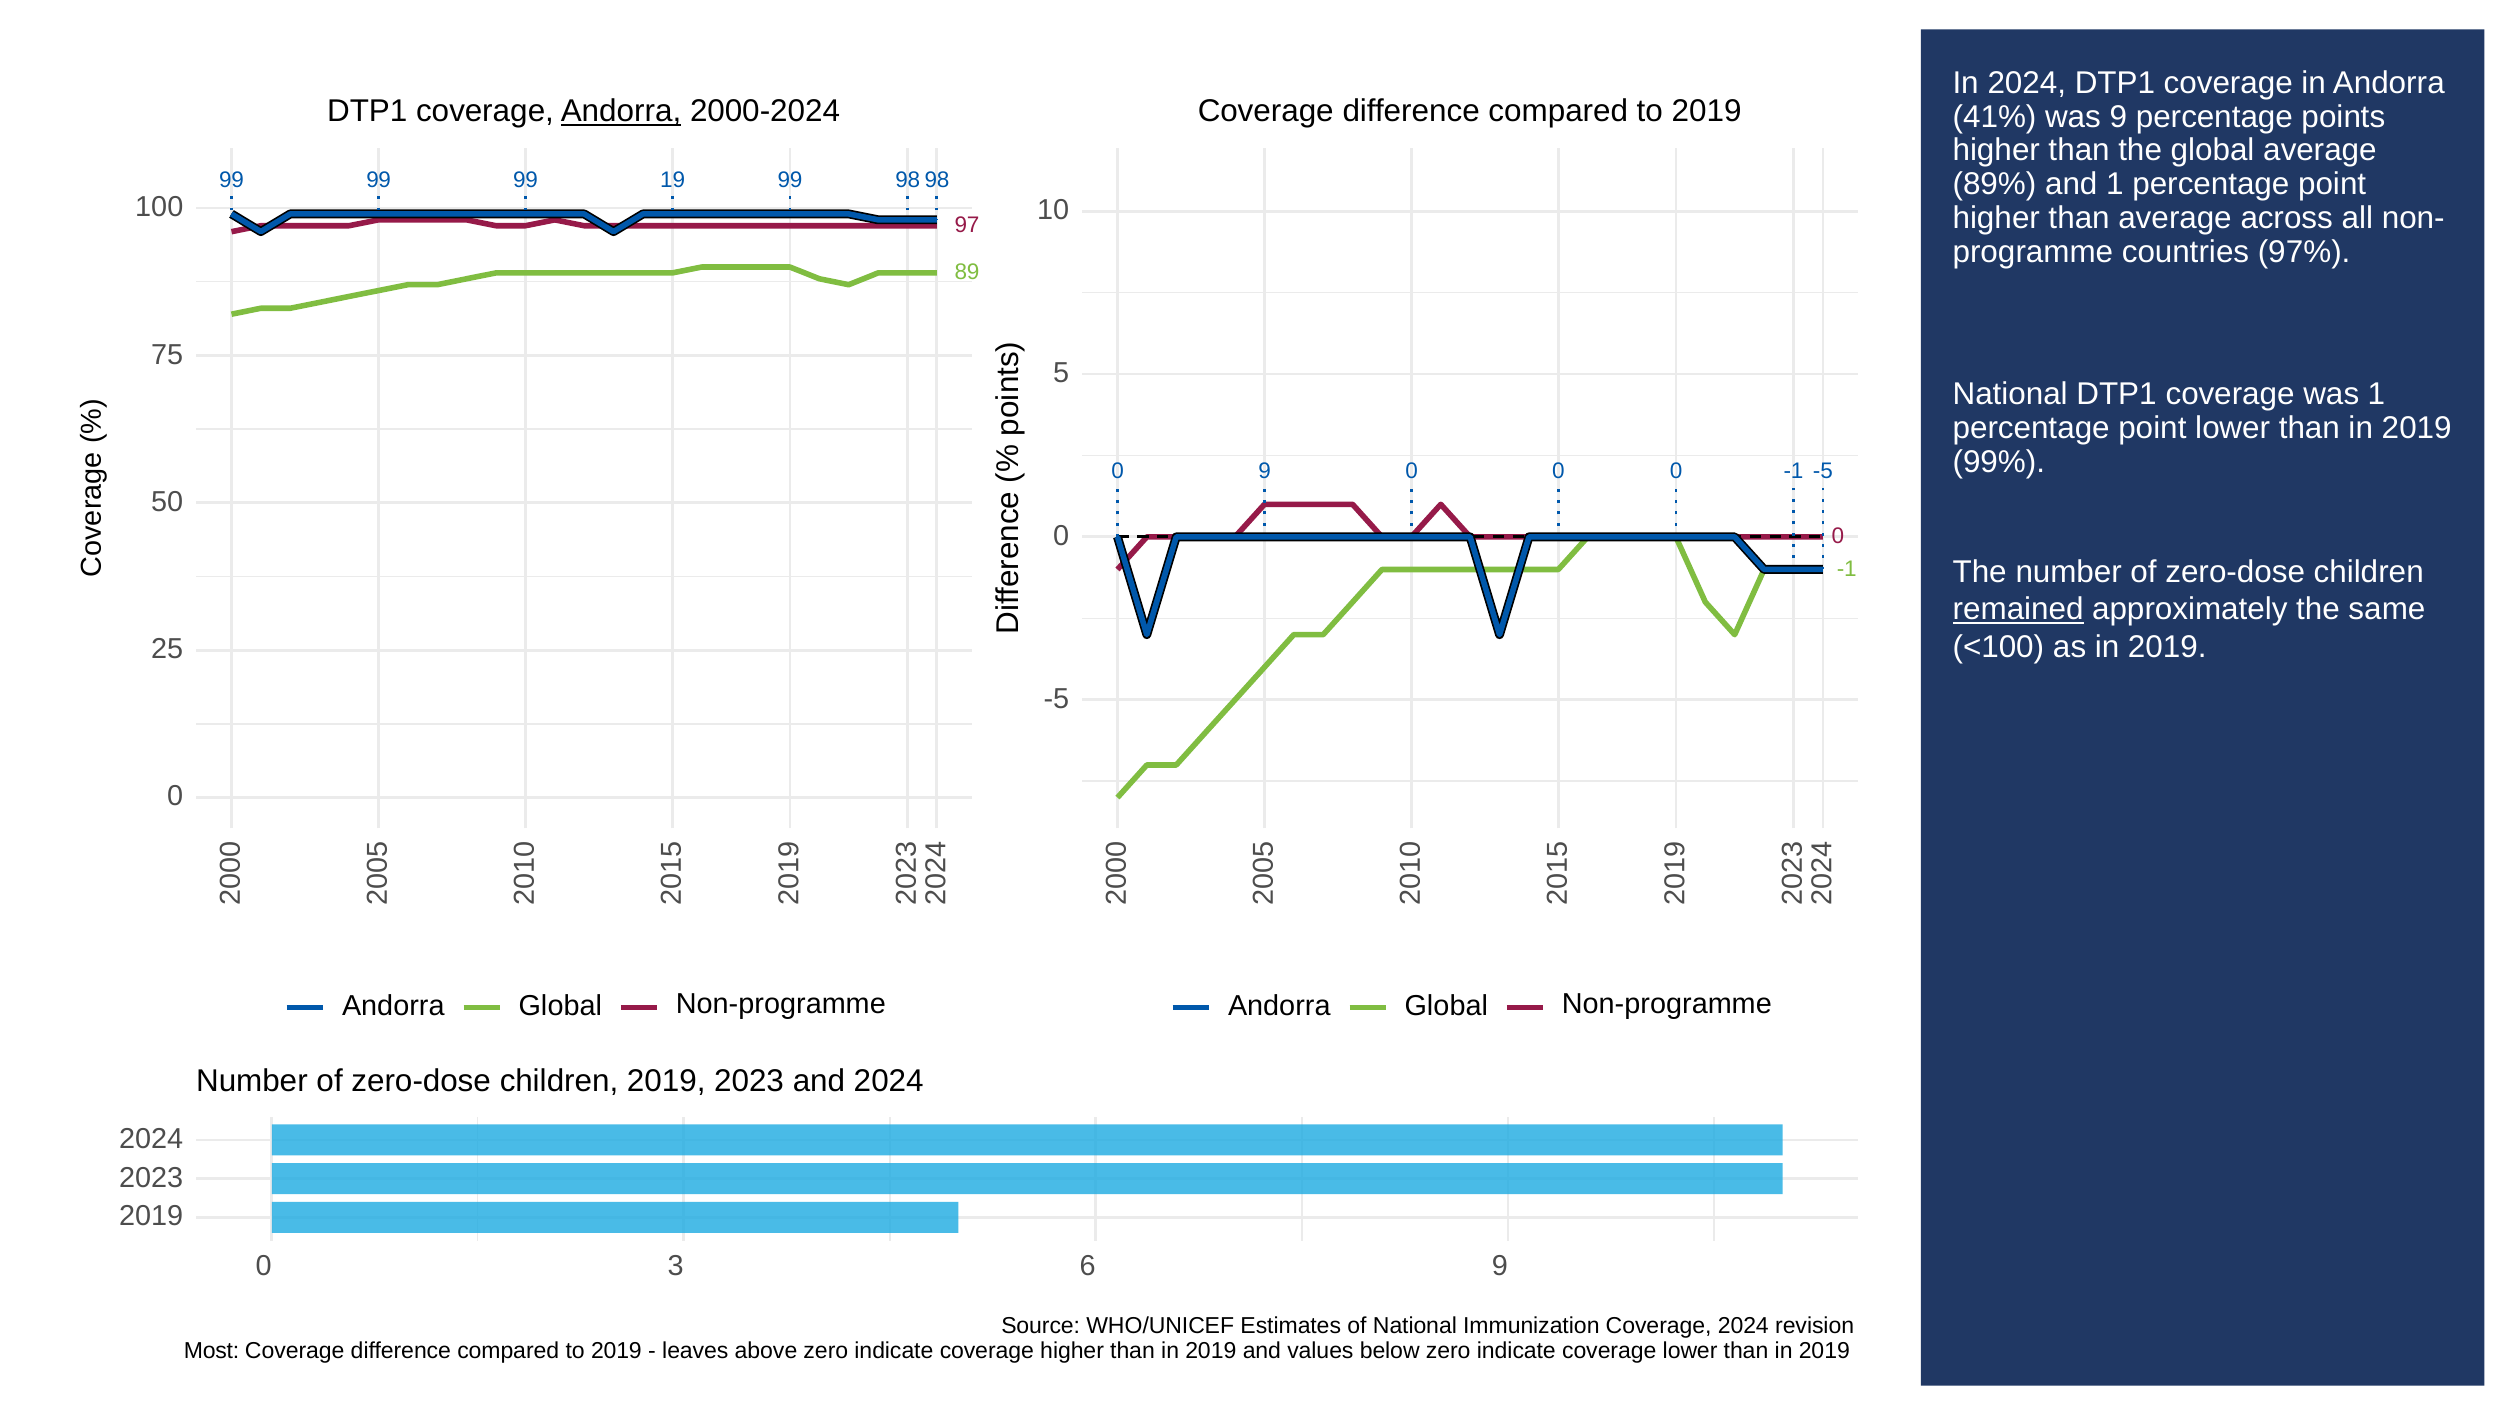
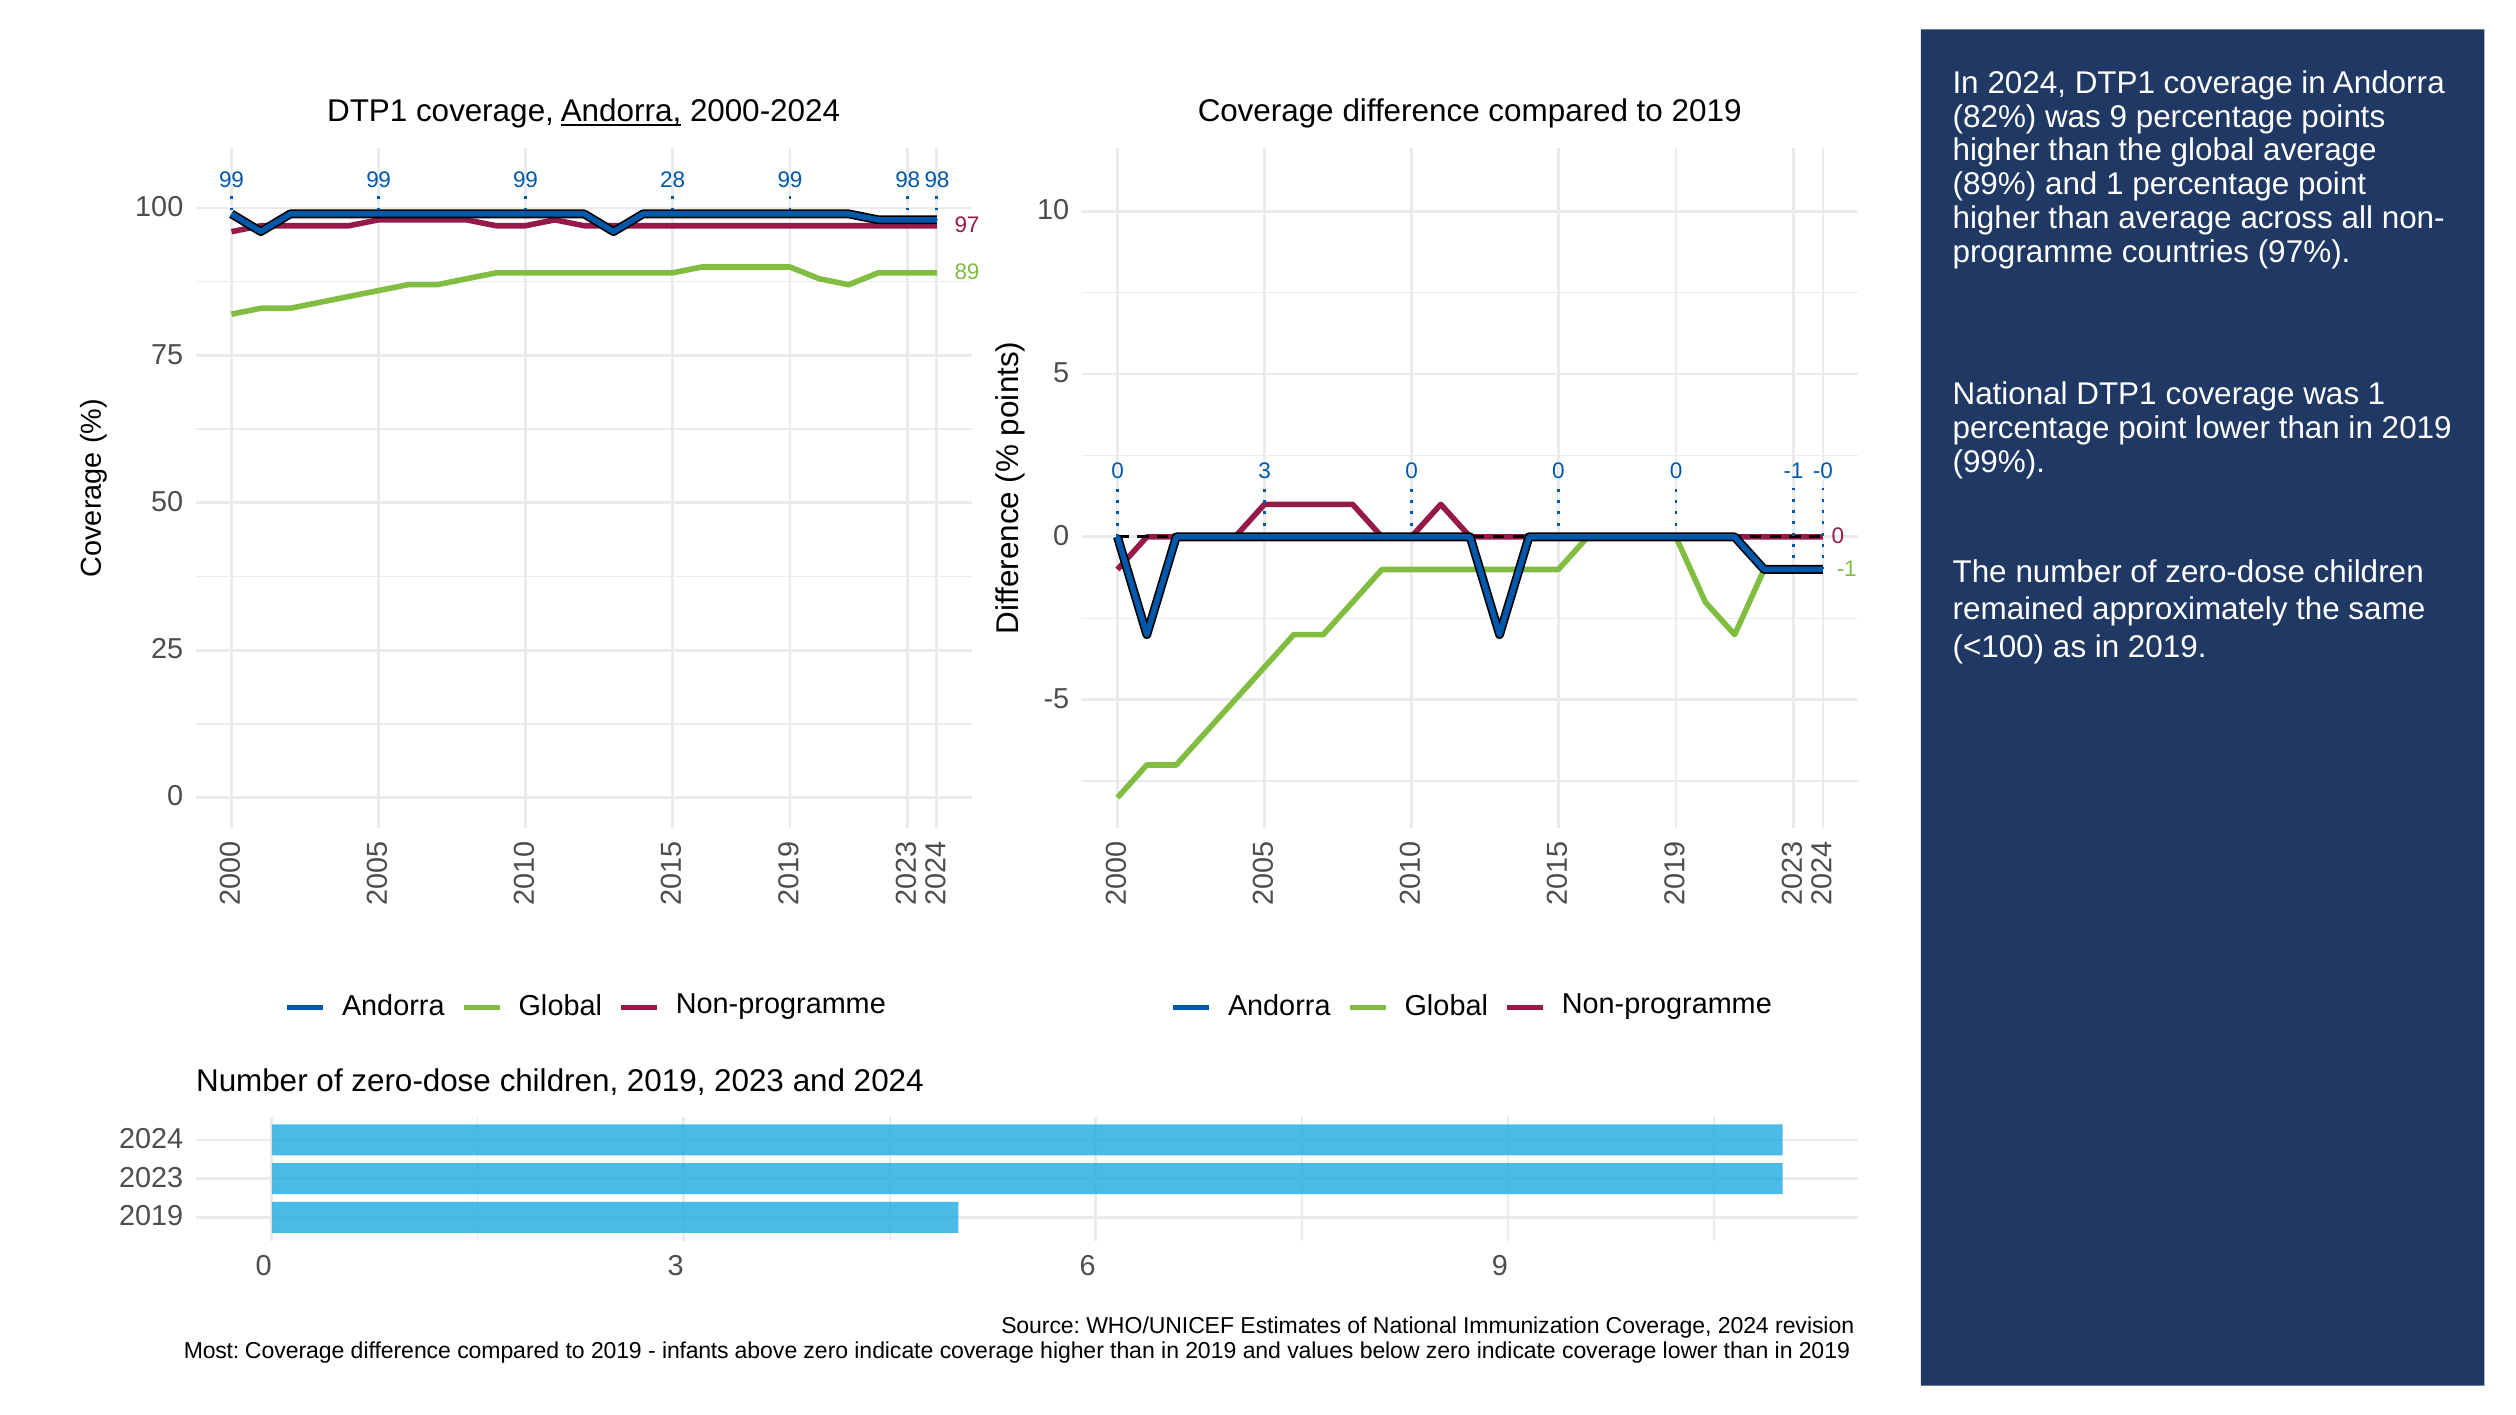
41%: 41% -> 82%
19: 19 -> 28
9 at (1265, 471): 9 -> 3
-1 -5: -5 -> -0
remained underline: present -> none
leaves: leaves -> infants
